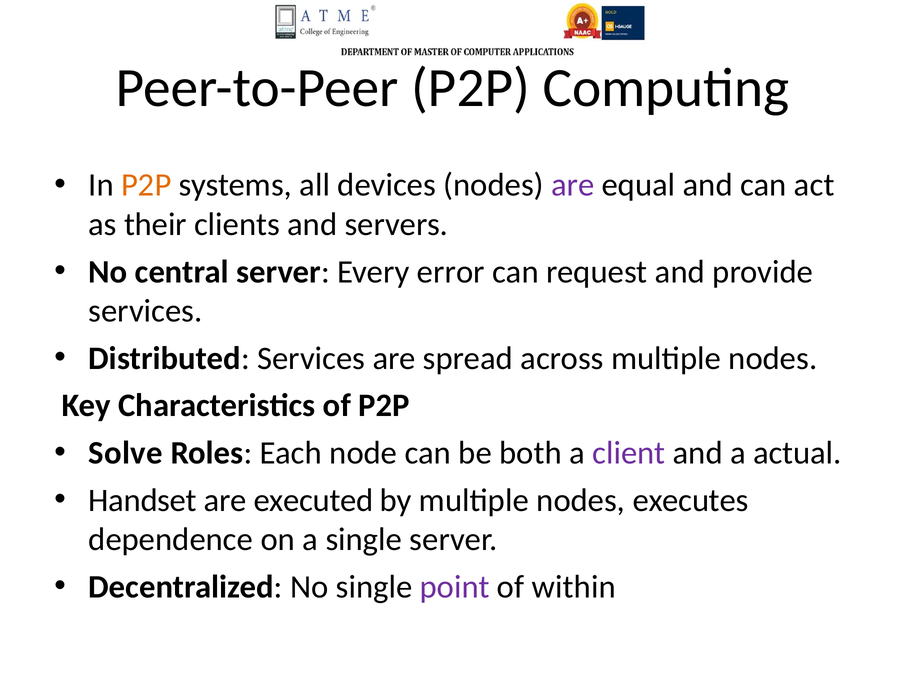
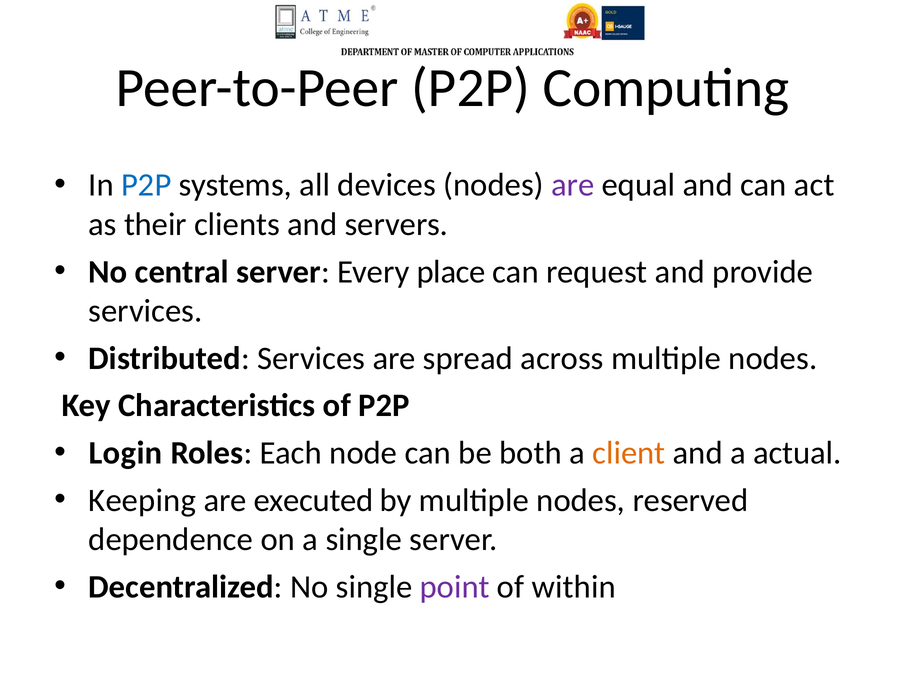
P2P at (146, 185) colour: orange -> blue
error: error -> place
Solve: Solve -> Login
client colour: purple -> orange
Handset: Handset -> Keeping
executes: executes -> reserved
